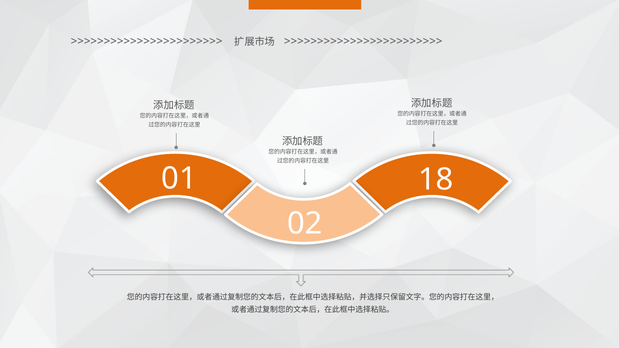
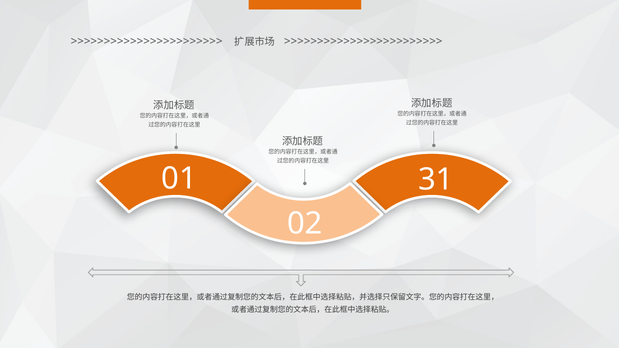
18: 18 -> 31
